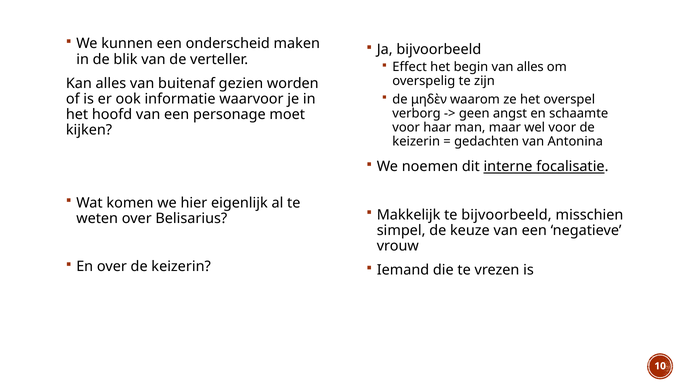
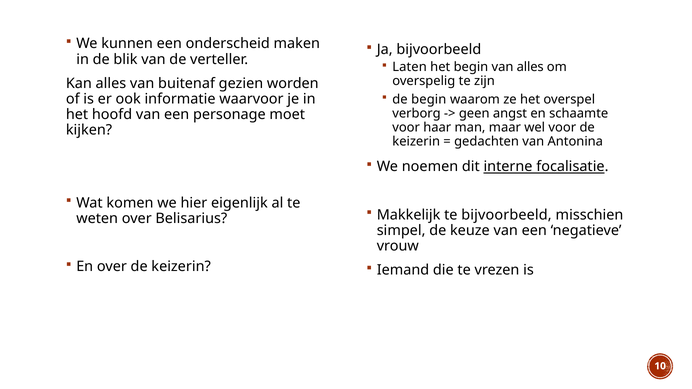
Effect: Effect -> Laten
de μηδὲν: μηδὲν -> begin
